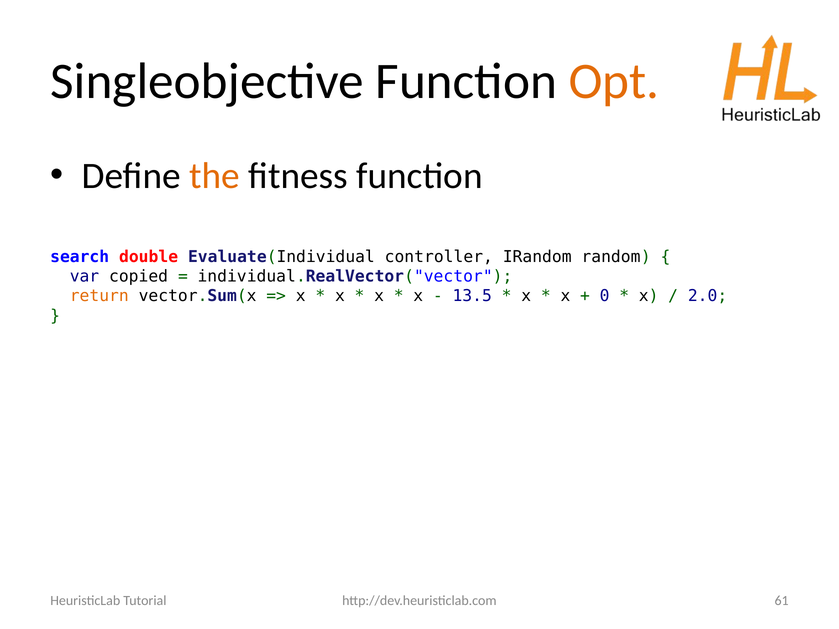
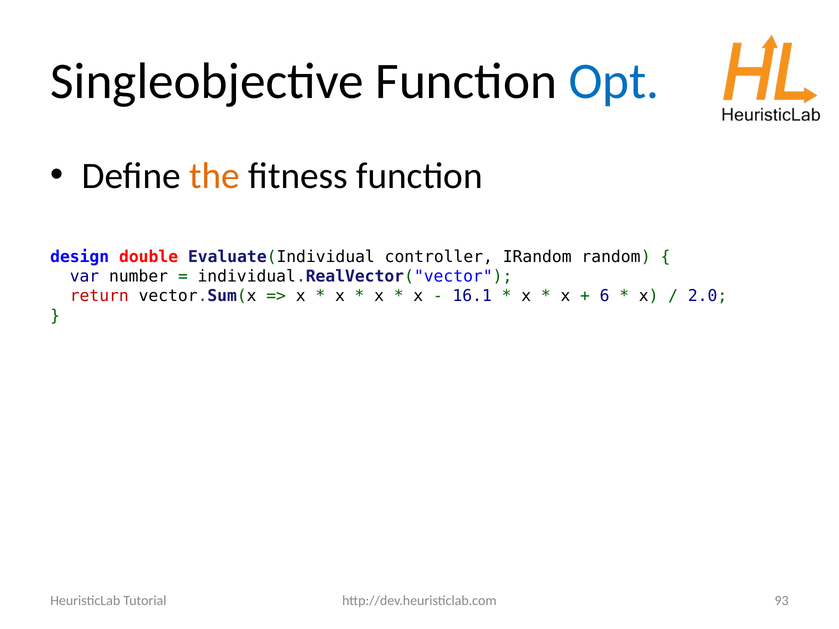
Opt colour: orange -> blue
search: search -> design
copied: copied -> number
return colour: orange -> red
13.5: 13.5 -> 16.1
0: 0 -> 6
61: 61 -> 93
